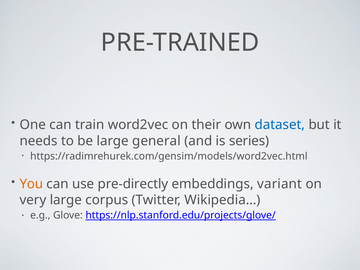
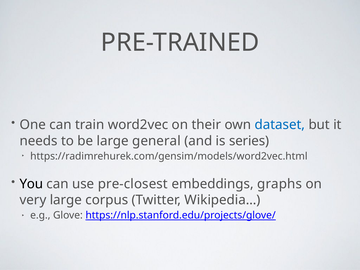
You colour: orange -> black
pre-directly: pre-directly -> pre-closest
variant: variant -> graphs
